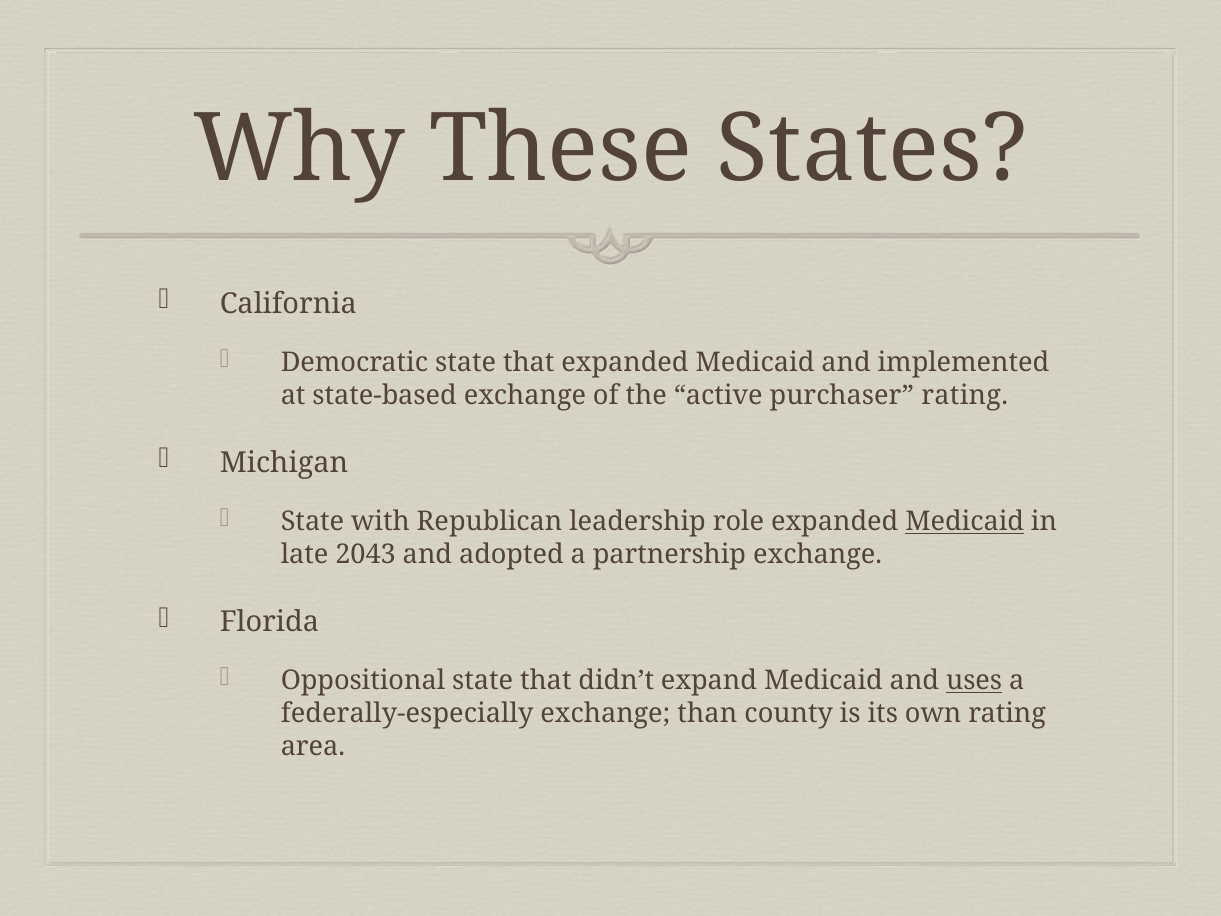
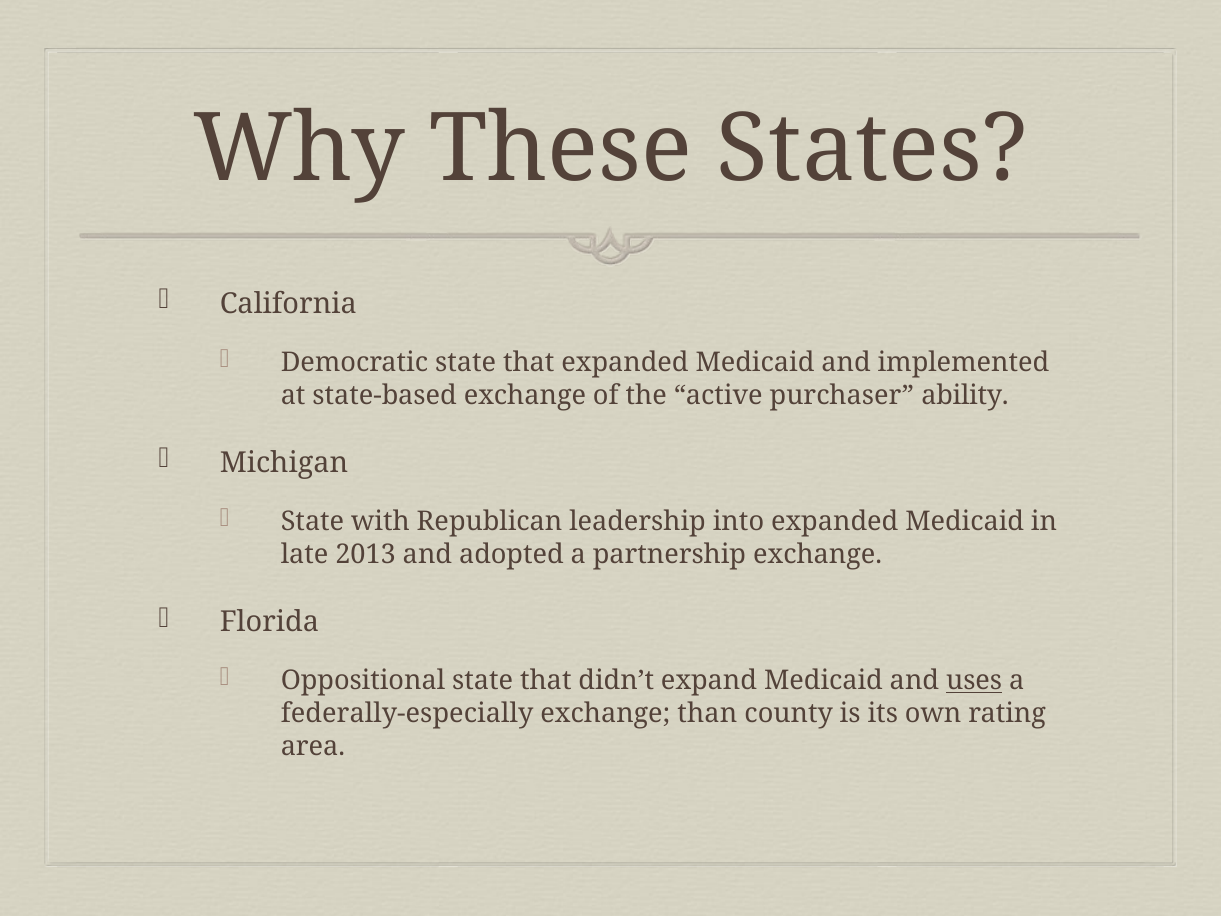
purchaser rating: rating -> ability
role: role -> into
Medicaid at (965, 522) underline: present -> none
2043: 2043 -> 2013
